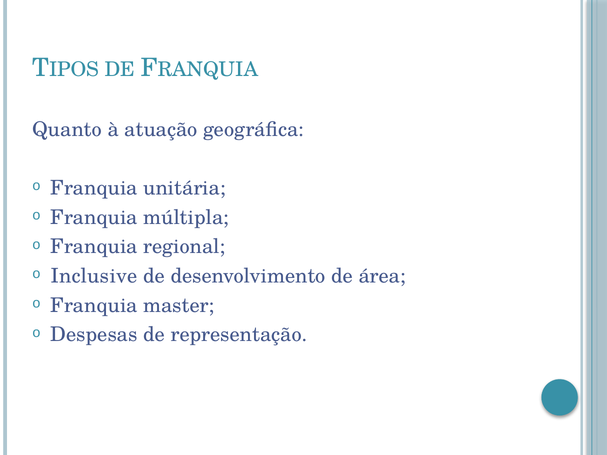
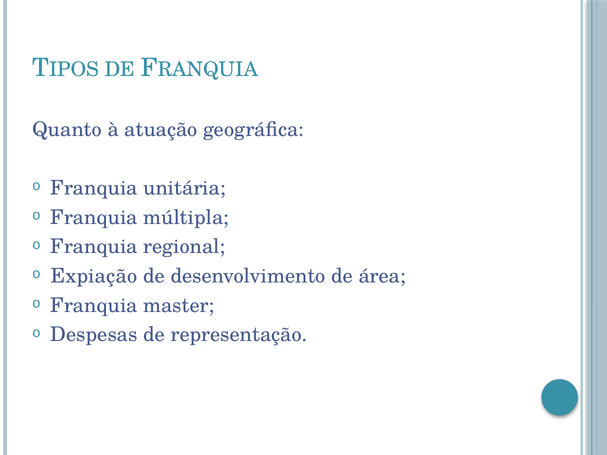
Inclusive: Inclusive -> Expiação
